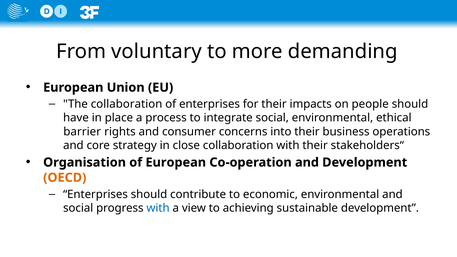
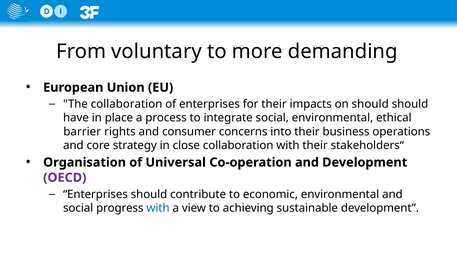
on people: people -> should
of European: European -> Universal
OECD colour: orange -> purple
